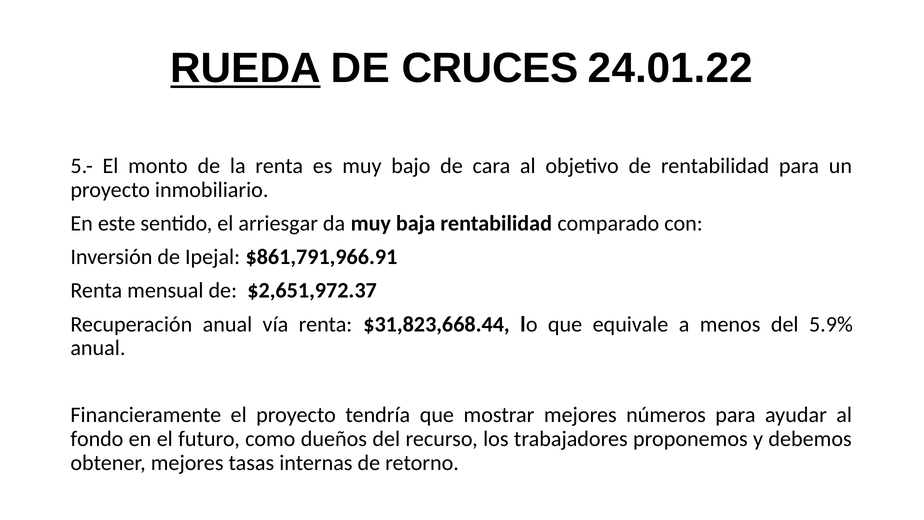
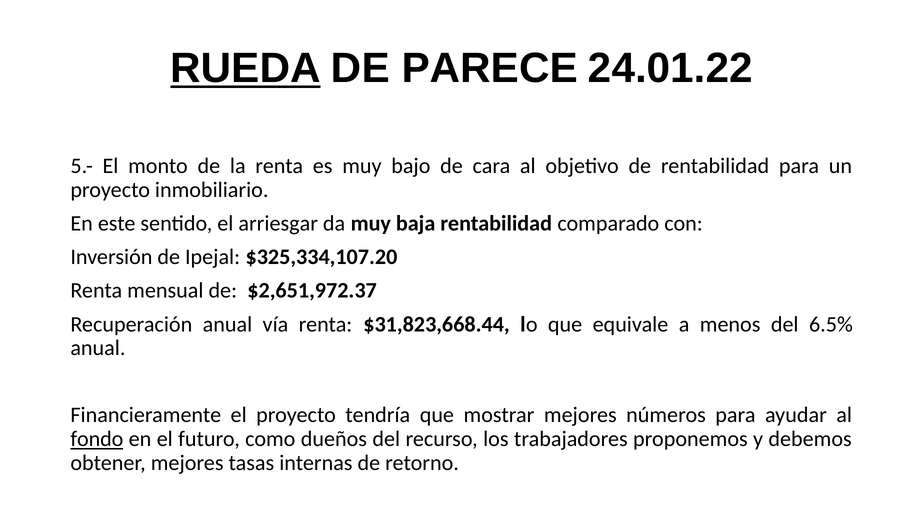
CRUCES: CRUCES -> PARECE
$861,791,966.91: $861,791,966.91 -> $325,334,107.20
5.9%: 5.9% -> 6.5%
fondo underline: none -> present
